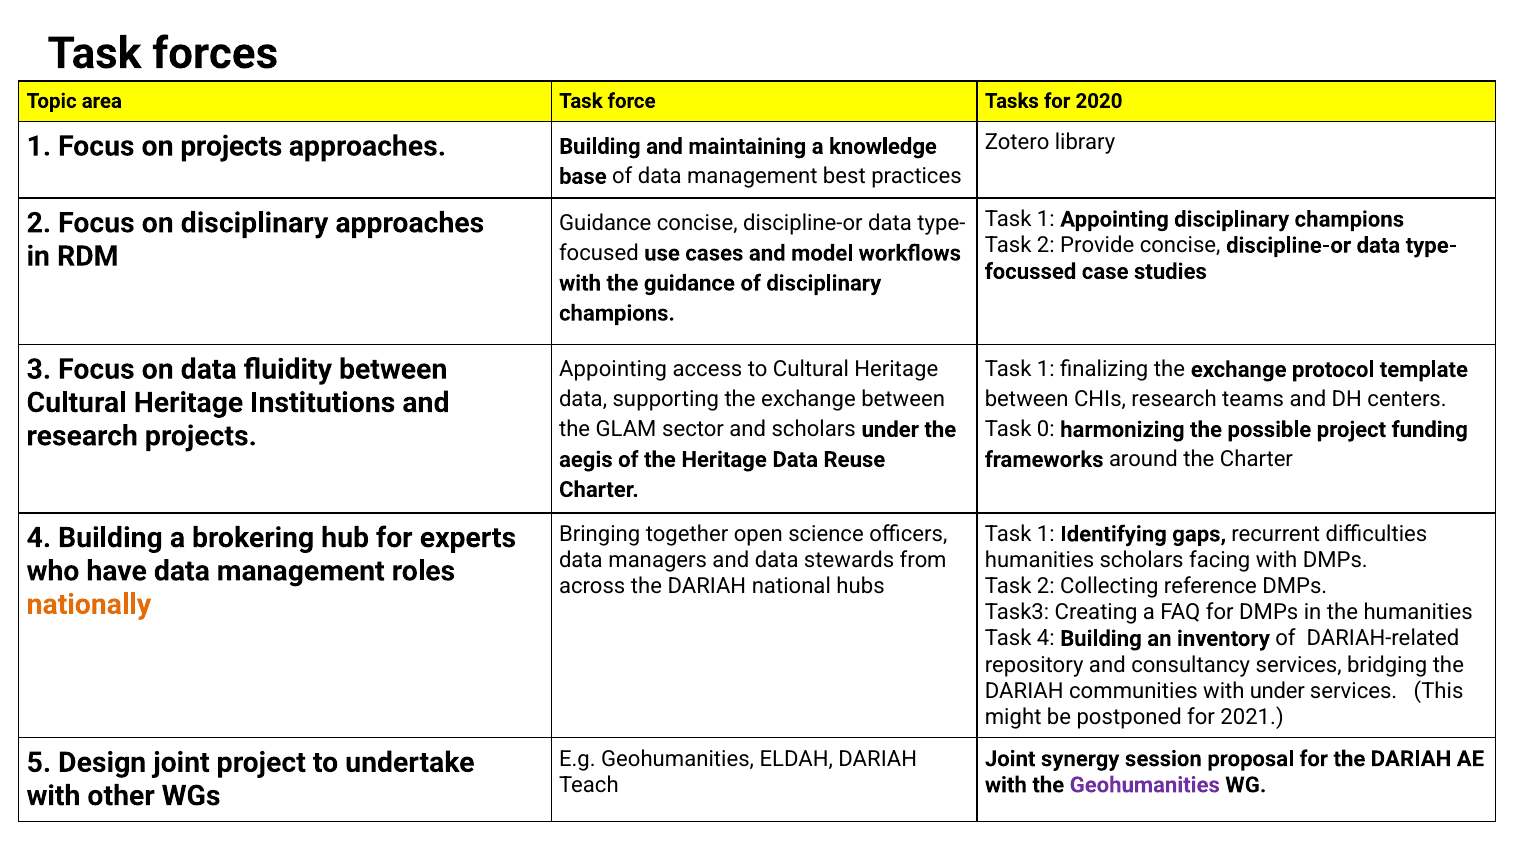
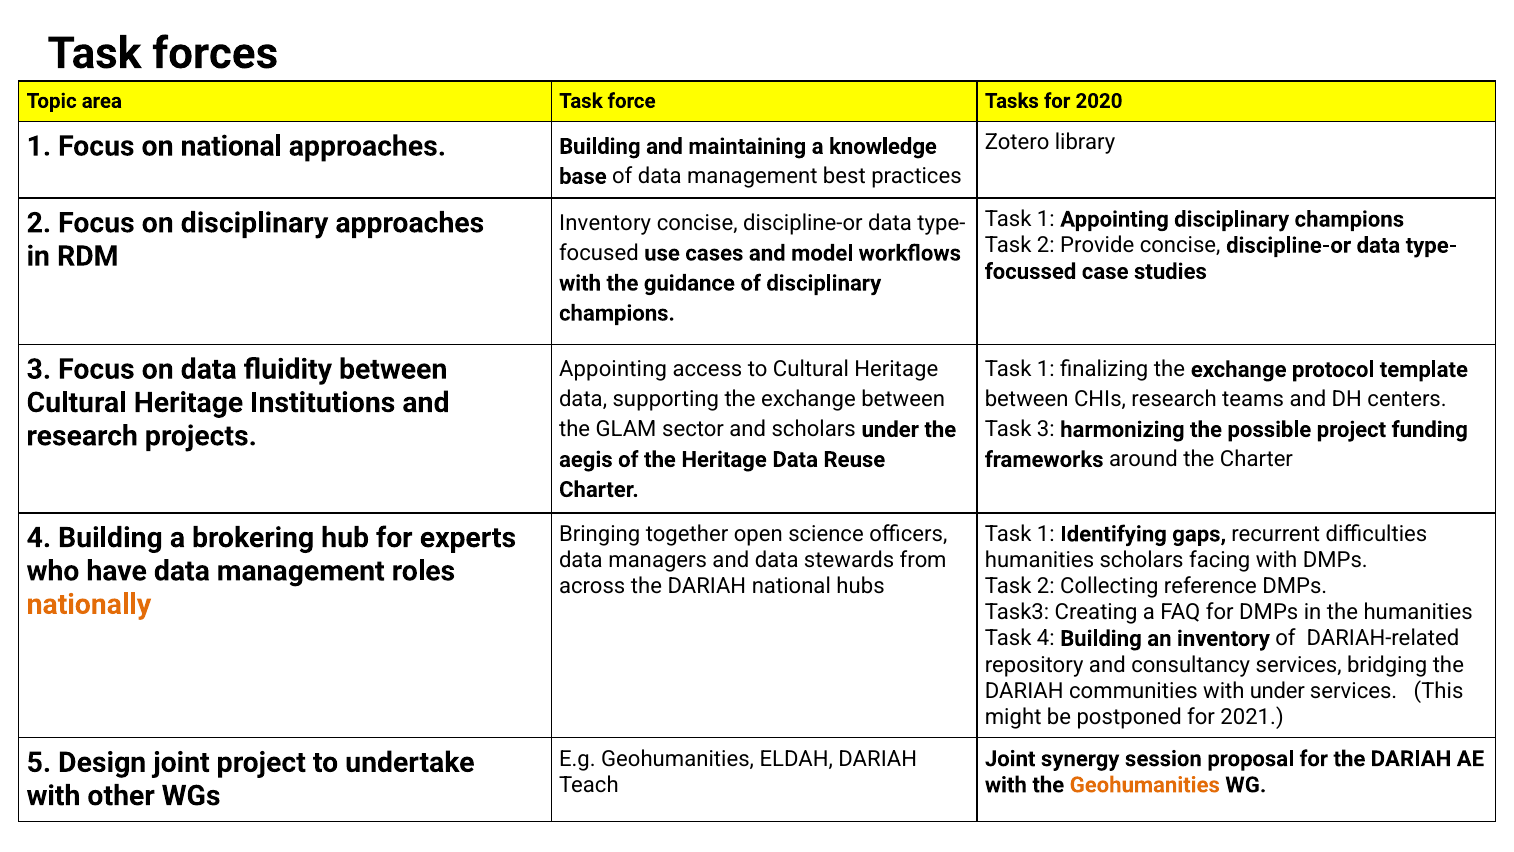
on projects: projects -> national
Guidance at (605, 223): Guidance -> Inventory
Task 0: 0 -> 3
Geohumanities at (1145, 785) colour: purple -> orange
